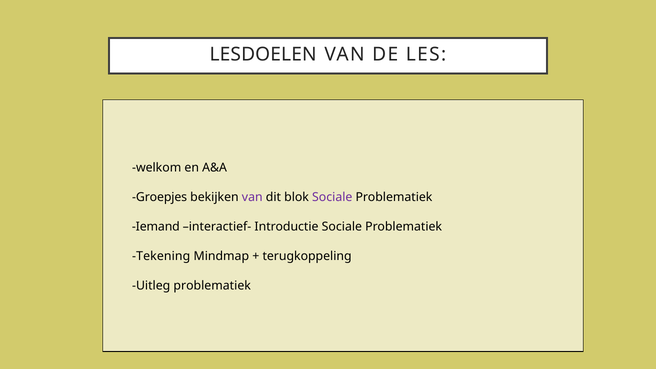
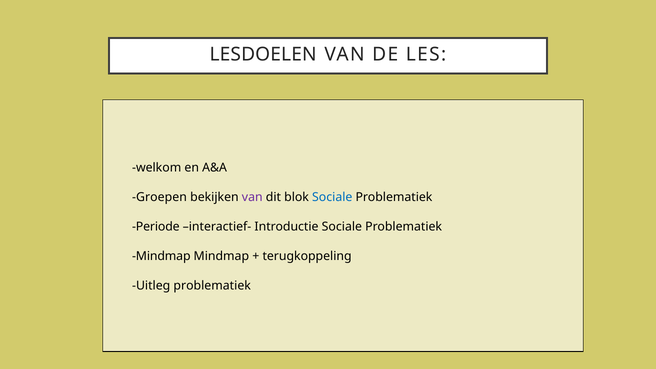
Groepjes: Groepjes -> Groepen
Sociale at (332, 197) colour: purple -> blue
Iemand: Iemand -> Periode
Tekening at (161, 256): Tekening -> Mindmap
